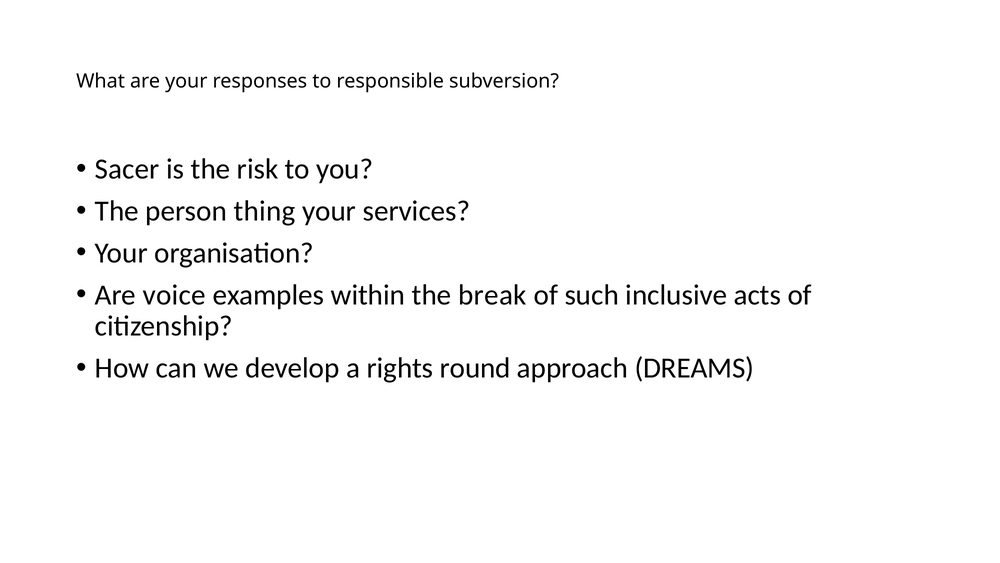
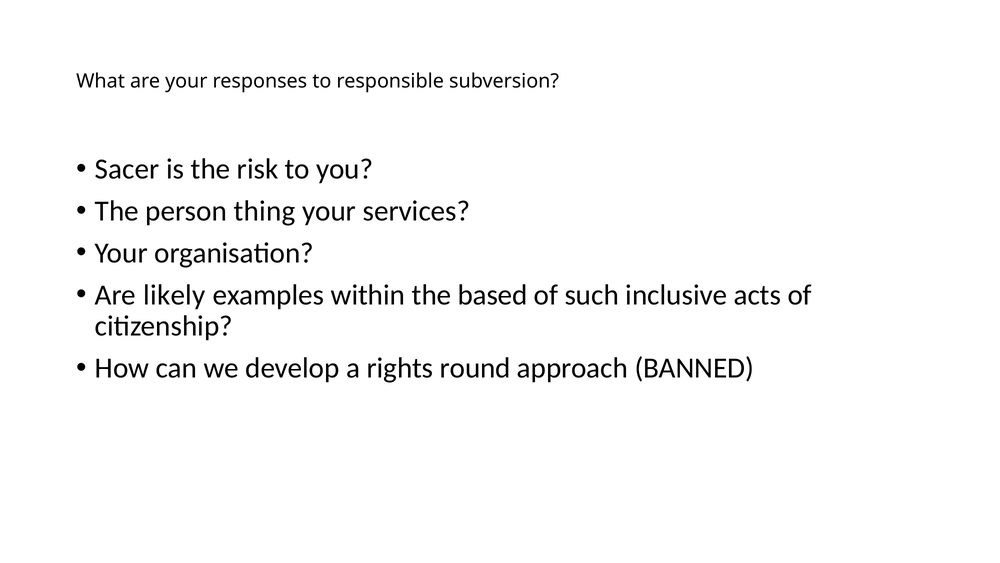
voice: voice -> likely
break: break -> based
DREAMS: DREAMS -> BANNED
